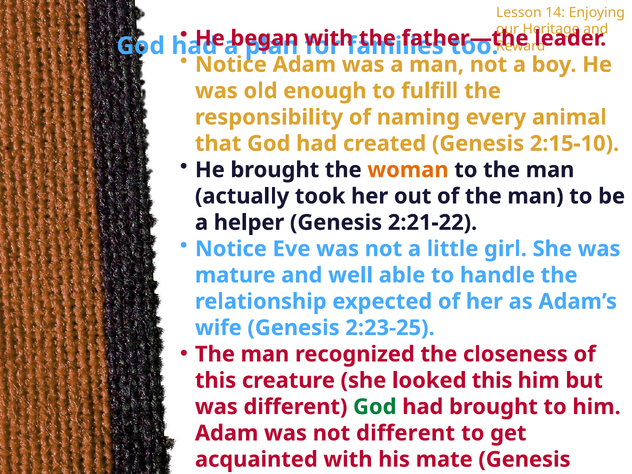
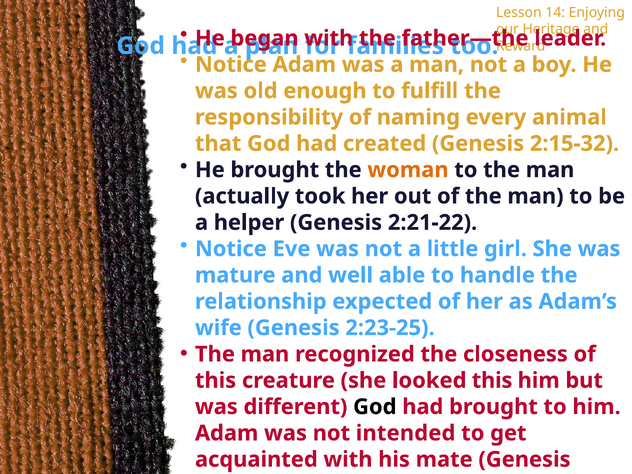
2:15-10: 2:15-10 -> 2:15-32
God at (375, 407) colour: green -> black
not different: different -> intended
